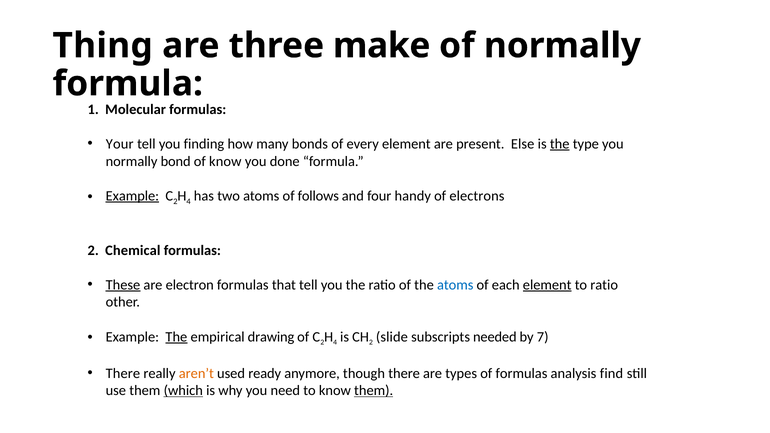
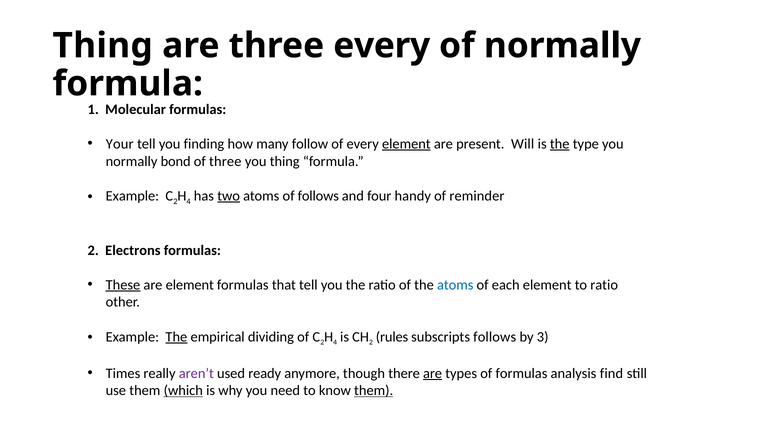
three make: make -> every
bonds: bonds -> follow
element at (406, 144) underline: none -> present
Else: Else -> Will
of know: know -> three
you done: done -> thing
Example at (132, 196) underline: present -> none
two underline: none -> present
electrons: electrons -> reminder
Chemical: Chemical -> Electrons
are electron: electron -> element
element at (547, 285) underline: present -> none
drawing: drawing -> dividing
slide: slide -> rules
subscripts needed: needed -> follows
7: 7 -> 3
There at (123, 373): There -> Times
aren’t colour: orange -> purple
are at (433, 373) underline: none -> present
